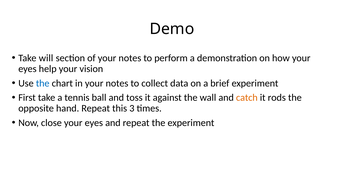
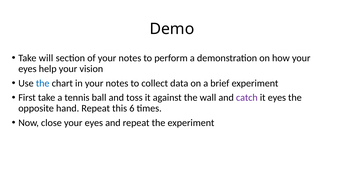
catch colour: orange -> purple
it rods: rods -> eyes
3: 3 -> 6
